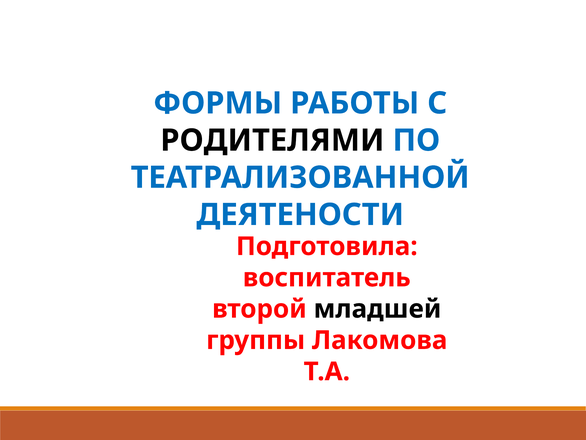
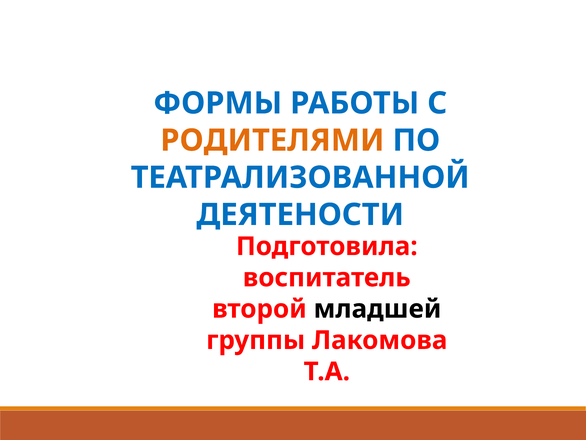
РОДИТЕЛЯМИ colour: black -> orange
